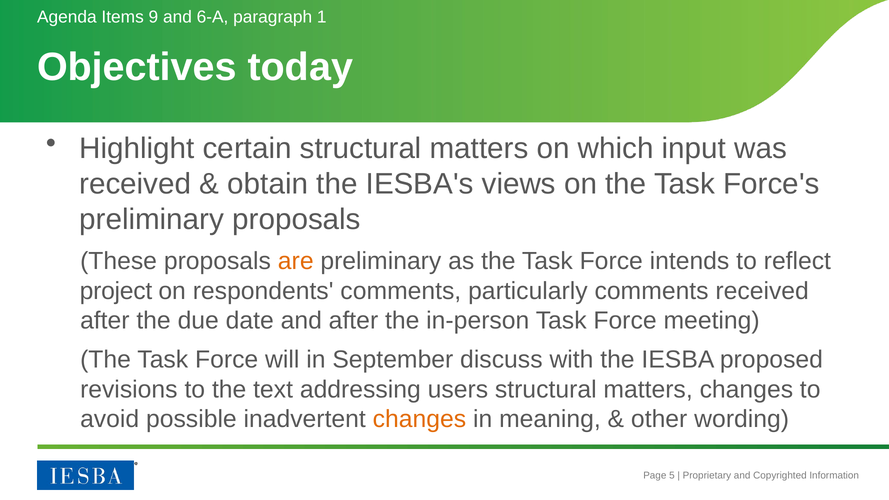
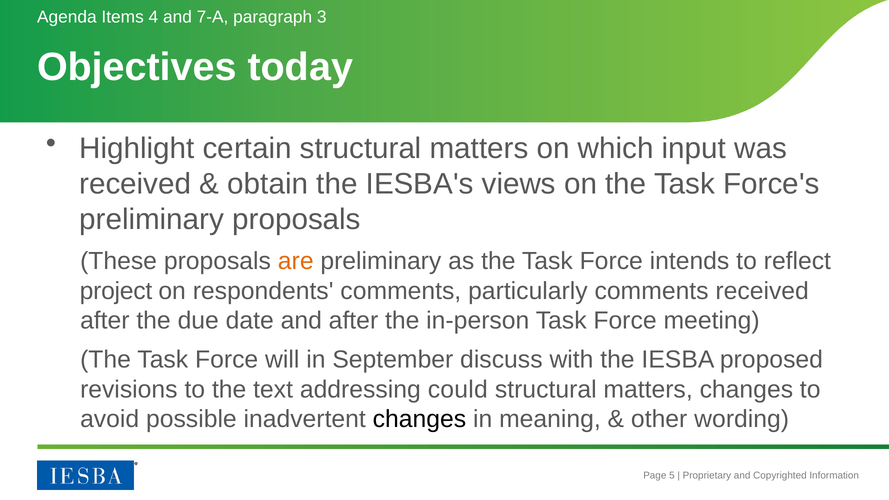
9: 9 -> 4
6-A: 6-A -> 7-A
1: 1 -> 3
users: users -> could
changes at (419, 419) colour: orange -> black
